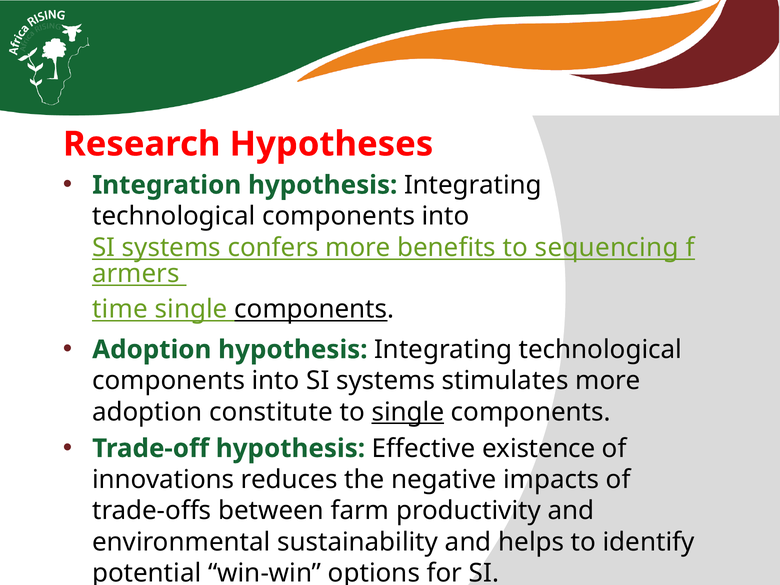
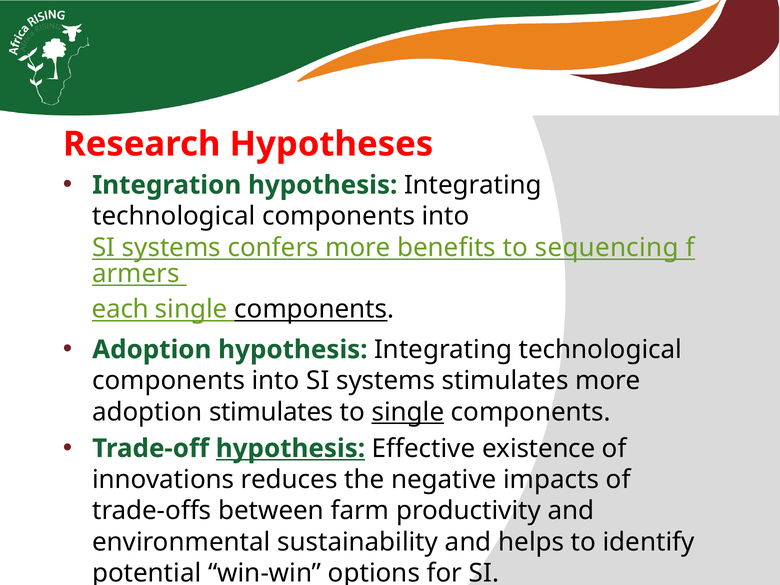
time: time -> each
adoption constitute: constitute -> stimulates
hypothesis at (290, 448) underline: none -> present
